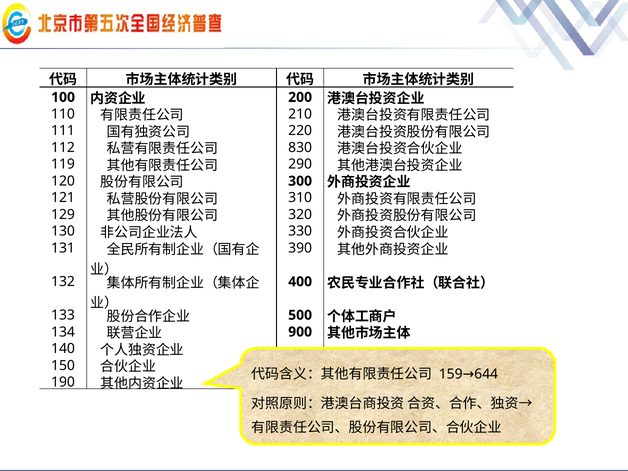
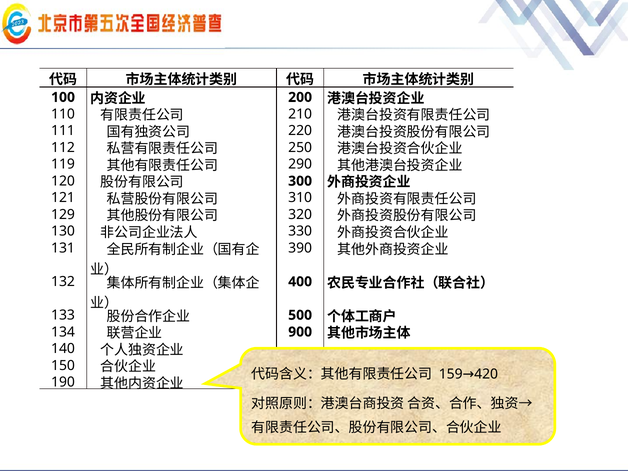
830: 830 -> 250
644: 644 -> 420
